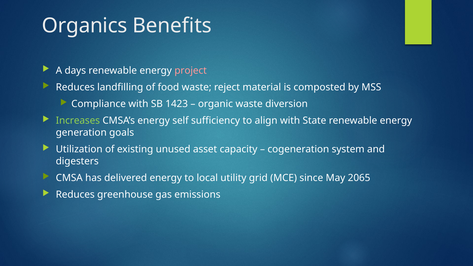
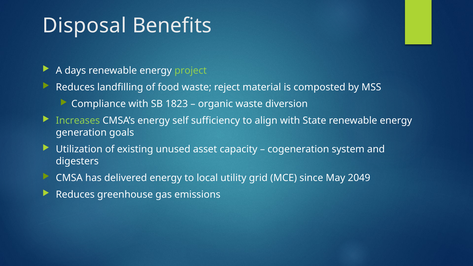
Organics: Organics -> Disposal
project colour: pink -> light green
1423: 1423 -> 1823
2065: 2065 -> 2049
